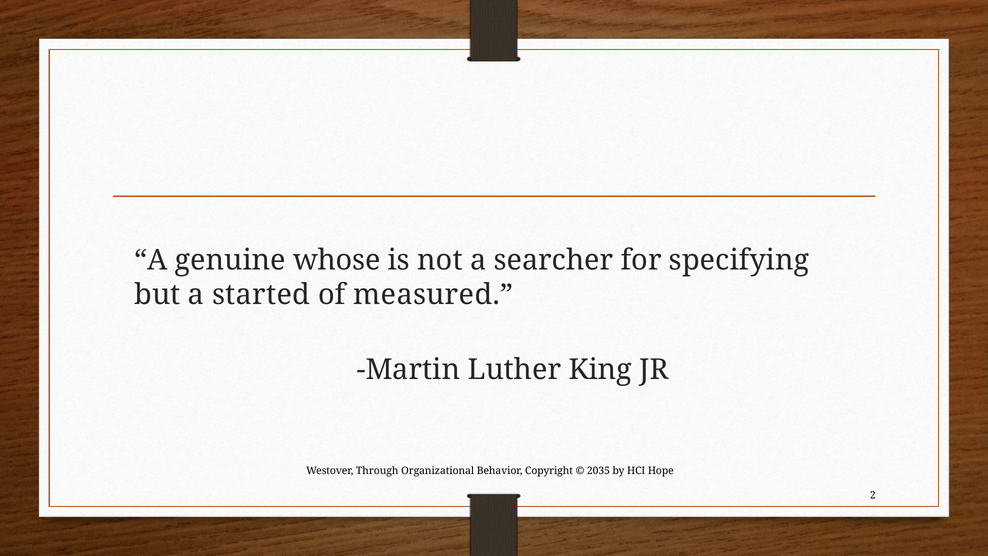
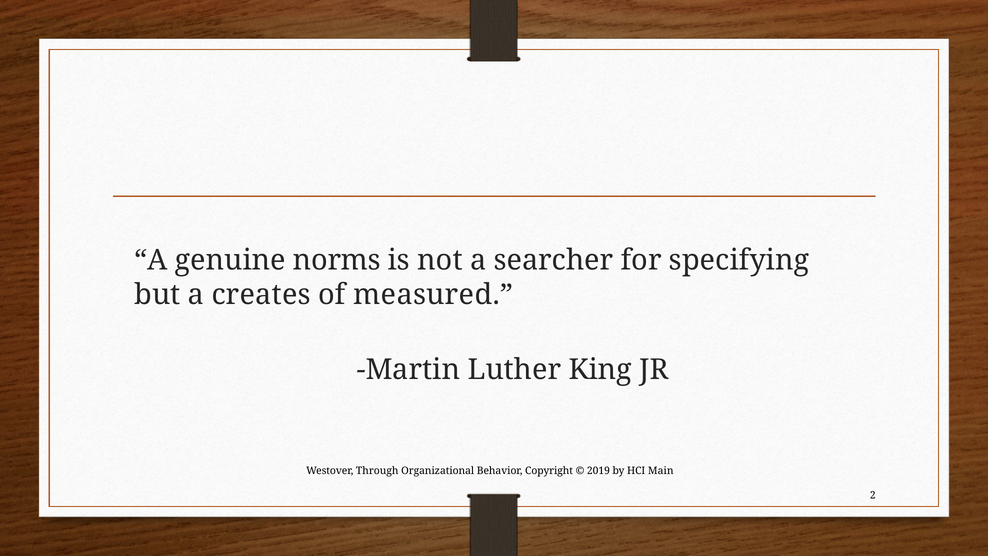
whose: whose -> norms
started: started -> creates
2035: 2035 -> 2019
Hope: Hope -> Main
